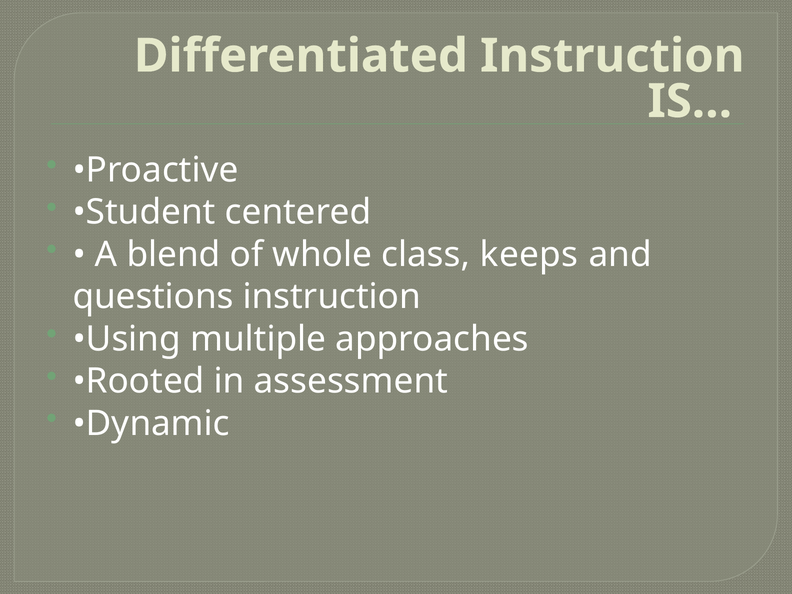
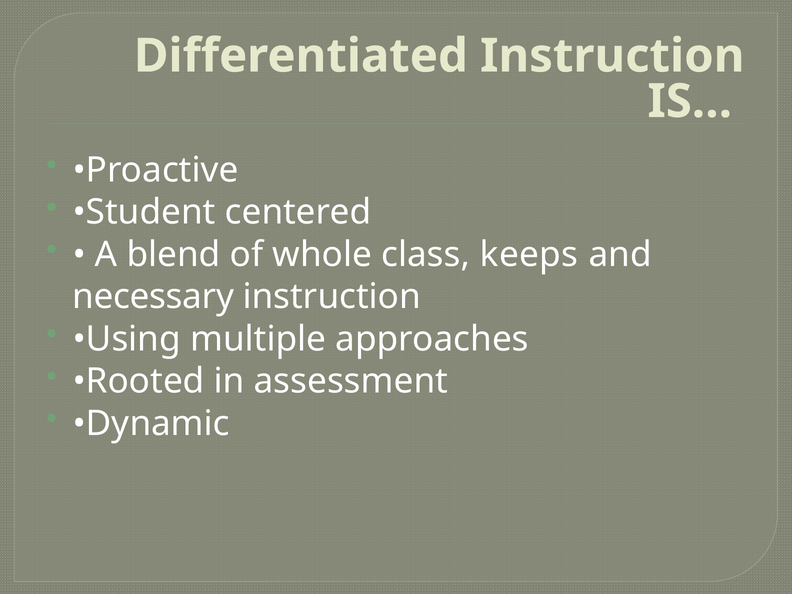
questions: questions -> necessary
